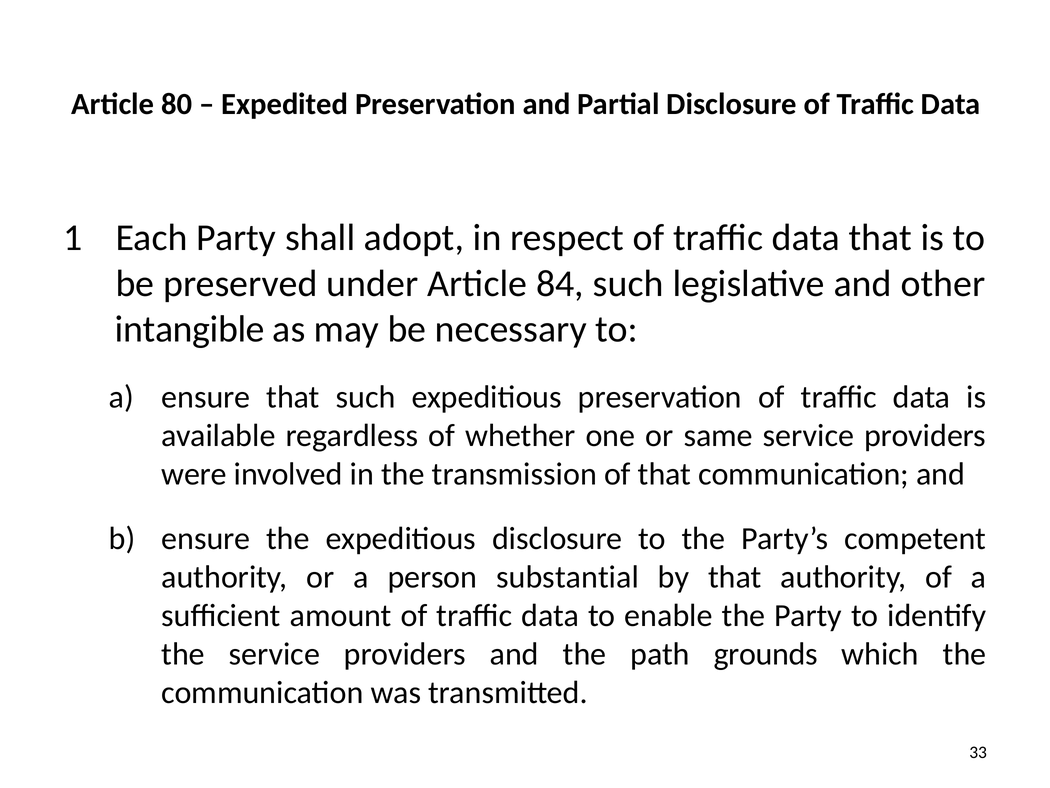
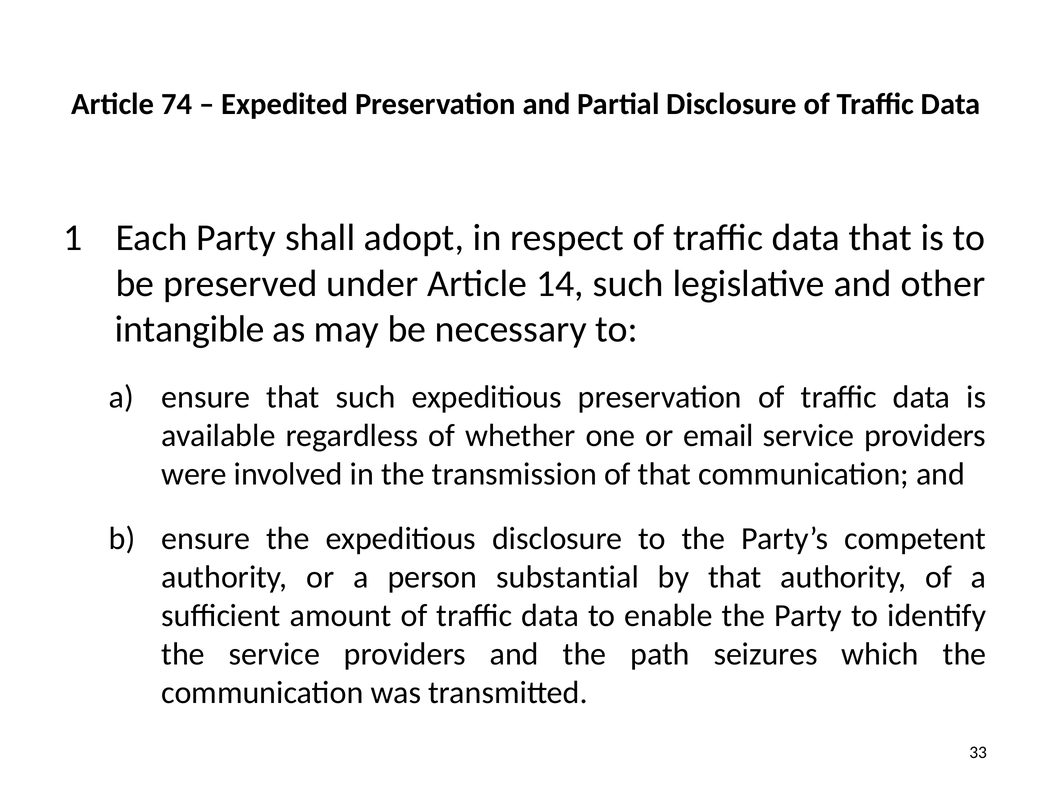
80: 80 -> 74
84: 84 -> 14
same: same -> email
grounds: grounds -> seizures
